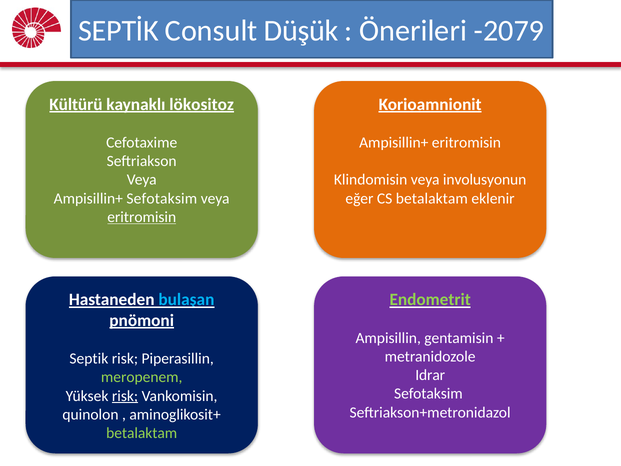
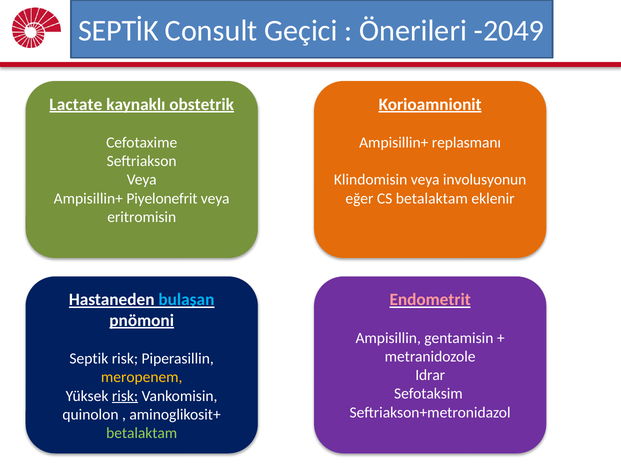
Düşük: Düşük -> Geçici
-2079: -2079 -> -2049
Kültürü: Kültürü -> Lactate
lökositoz: lökositoz -> obstetrik
Ampisillin+ eritromisin: eritromisin -> replasmanı
Ampisillin+ Sefotaksim: Sefotaksim -> Piyelonefrit
eritromisin at (142, 217) underline: present -> none
Endometrit colour: light green -> pink
meropenem colour: light green -> yellow
